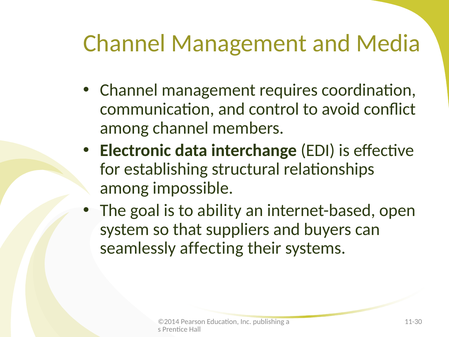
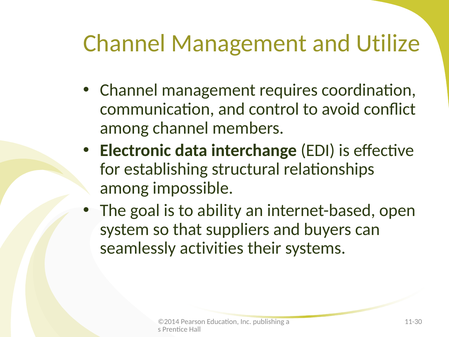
Media: Media -> Utilize
affecting: affecting -> activities
